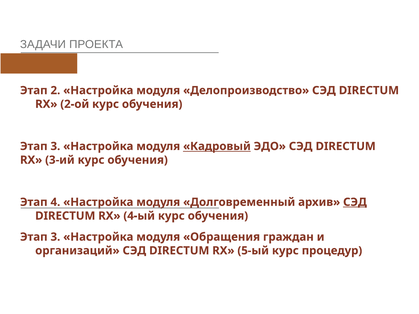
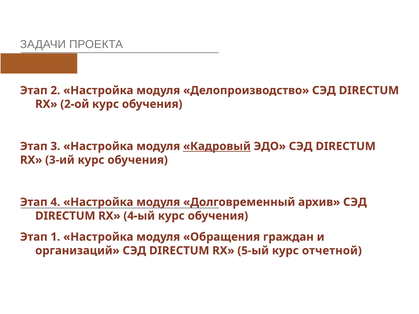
СЭД at (355, 202) underline: present -> none
3 at (55, 237): 3 -> 1
процедур: процедур -> отчетной
